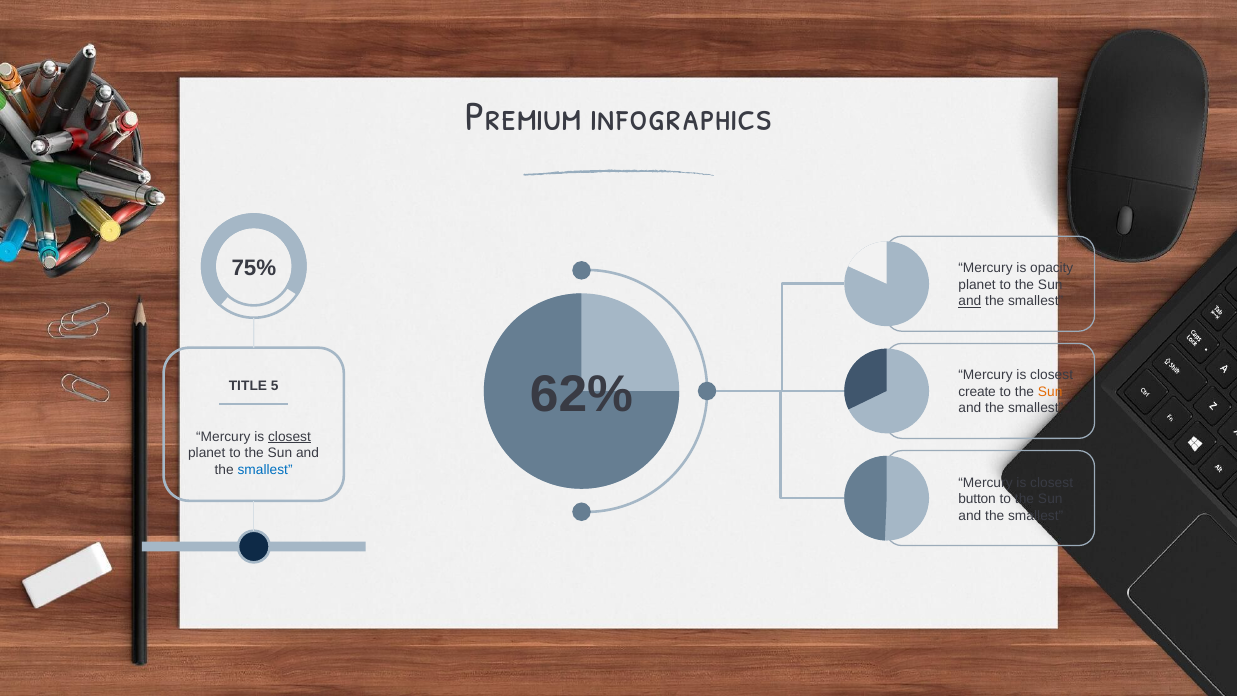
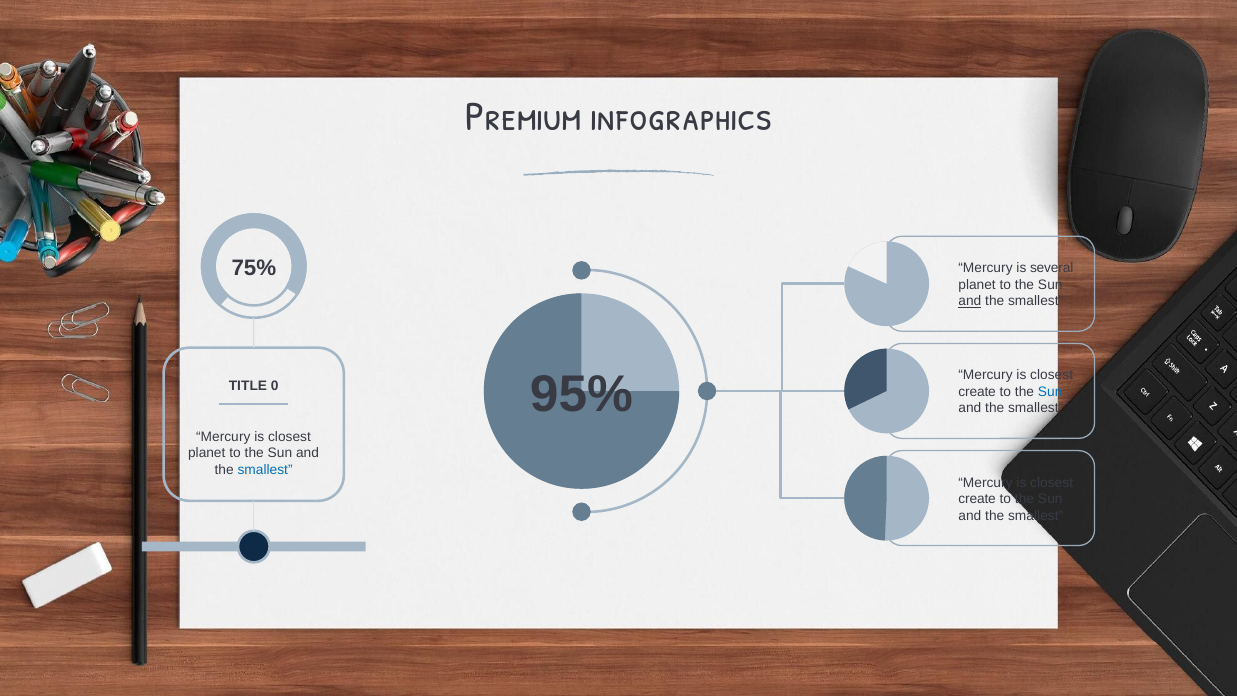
opacity: opacity -> several
62%: 62% -> 95%
5: 5 -> 0
Sun at (1050, 392) colour: orange -> blue
closest at (289, 437) underline: present -> none
button at (977, 499): button -> create
